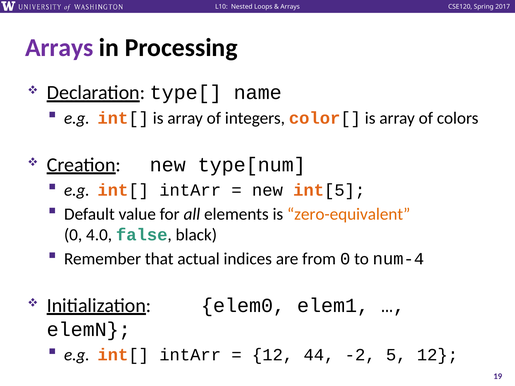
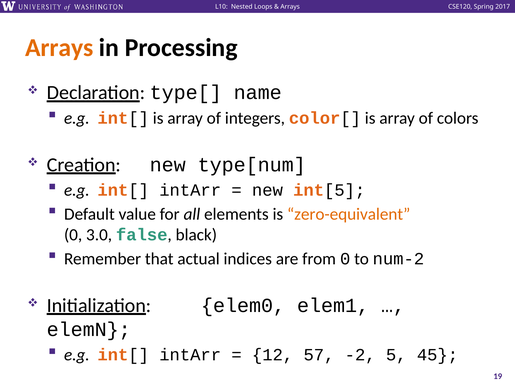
Arrays at (59, 48) colour: purple -> orange
4.0: 4.0 -> 3.0
num-4: num-4 -> num-2
44: 44 -> 57
5 12: 12 -> 45
